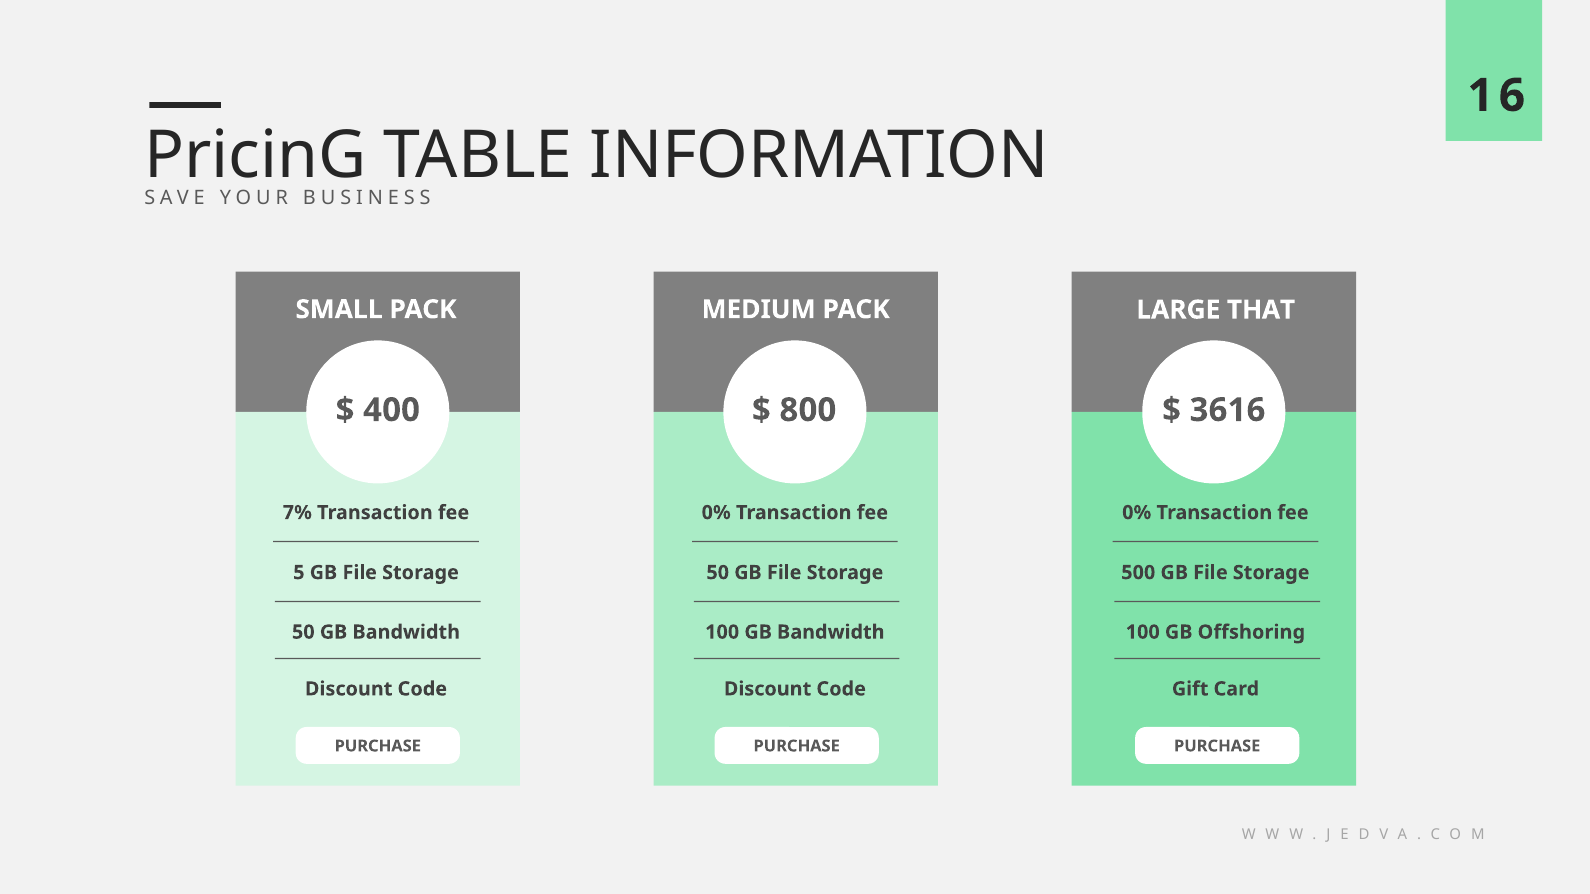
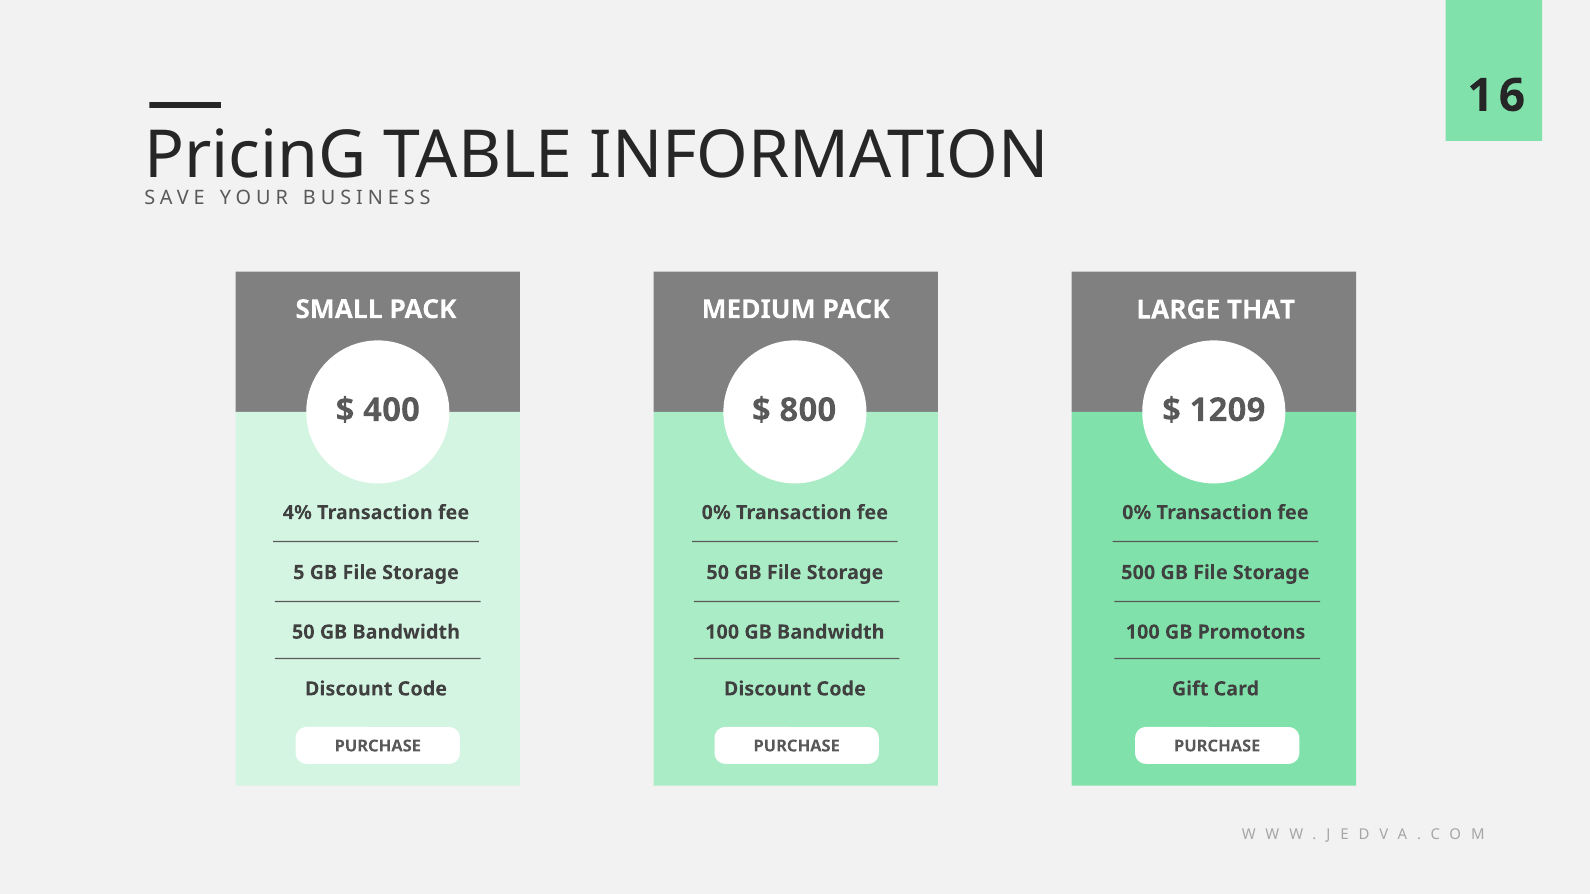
3616: 3616 -> 1209
7%: 7% -> 4%
Offshoring: Offshoring -> Promotons
